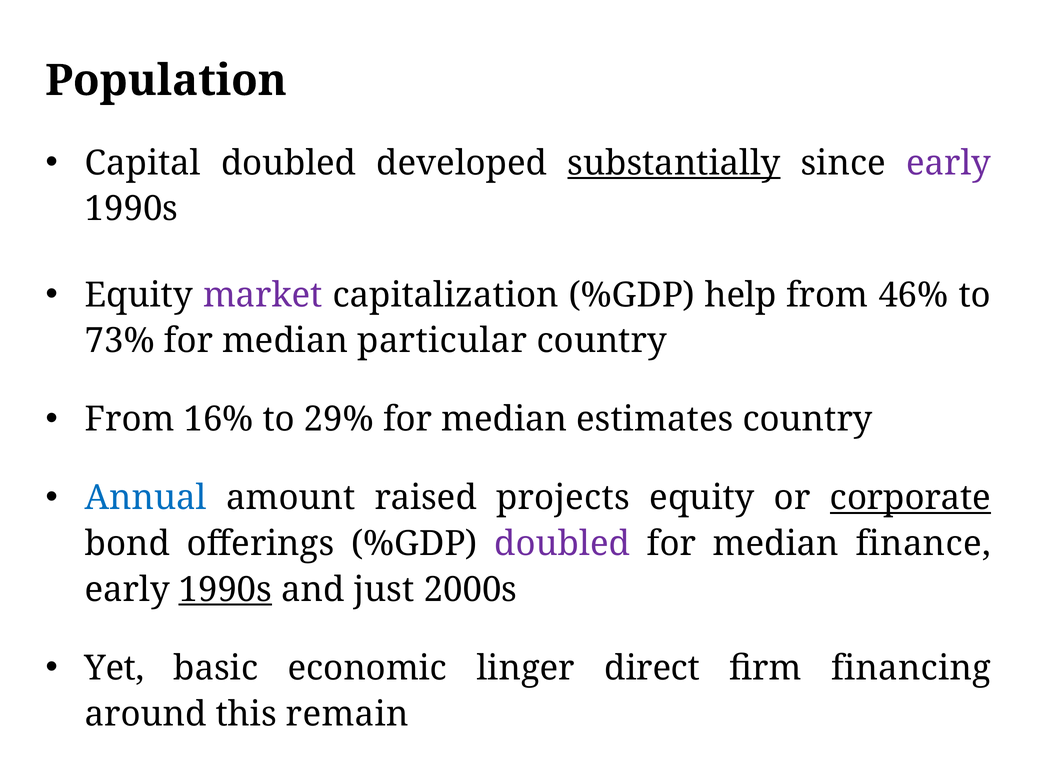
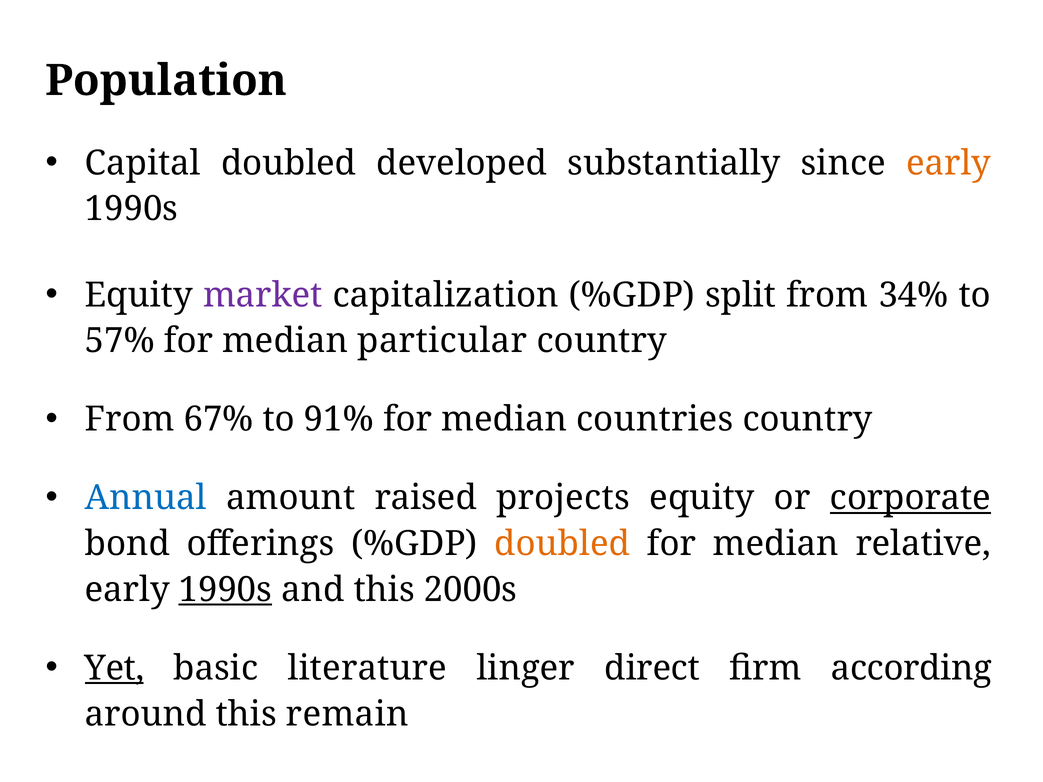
substantially underline: present -> none
early at (949, 163) colour: purple -> orange
help: help -> split
46%: 46% -> 34%
73%: 73% -> 57%
16%: 16% -> 67%
29%: 29% -> 91%
estimates: estimates -> countries
doubled at (562, 544) colour: purple -> orange
finance: finance -> relative
and just: just -> this
Yet underline: none -> present
economic: economic -> literature
financing: financing -> according
